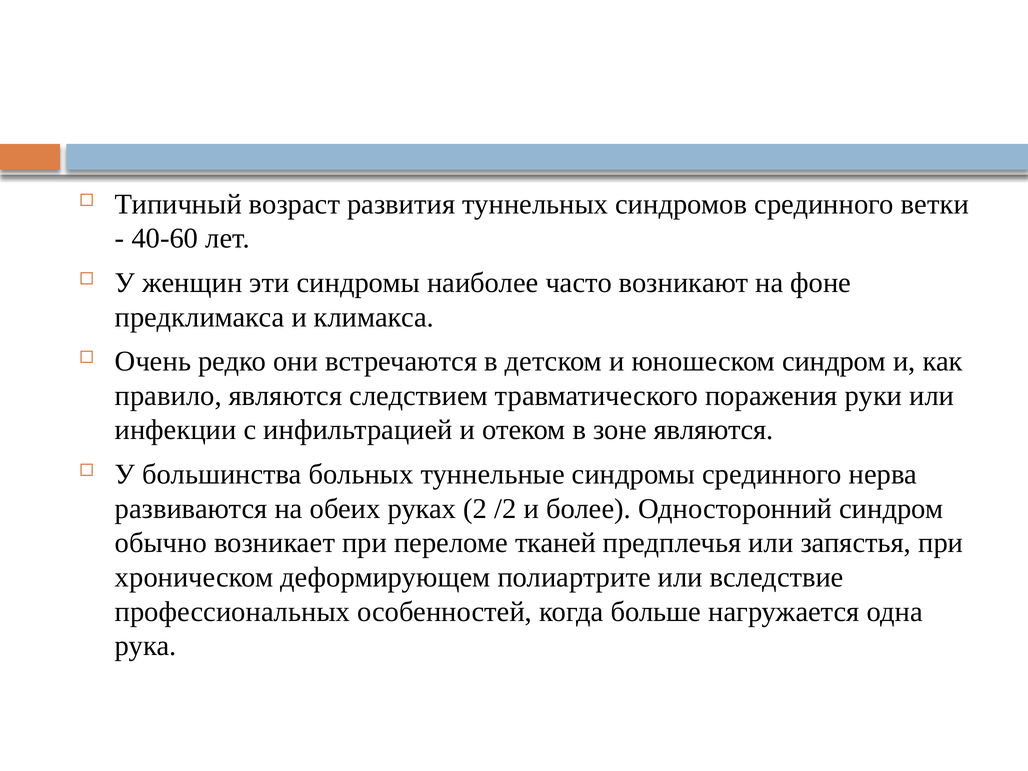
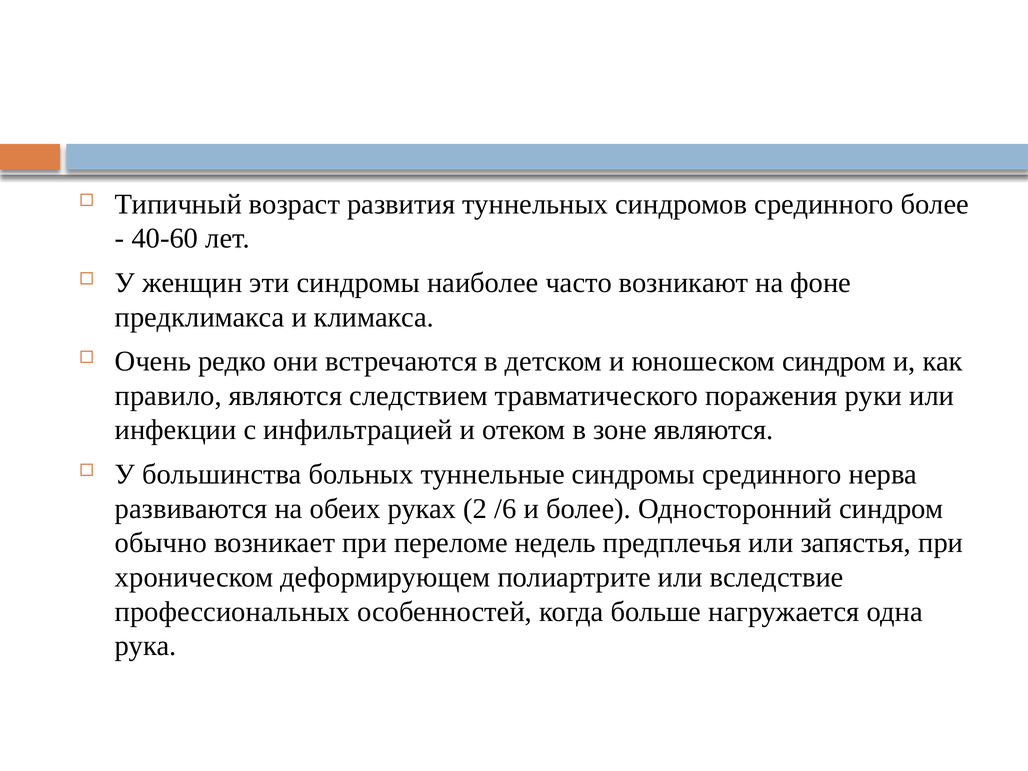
срединного ветки: ветки -> более
/2: /2 -> /6
тканей: тканей -> недель
